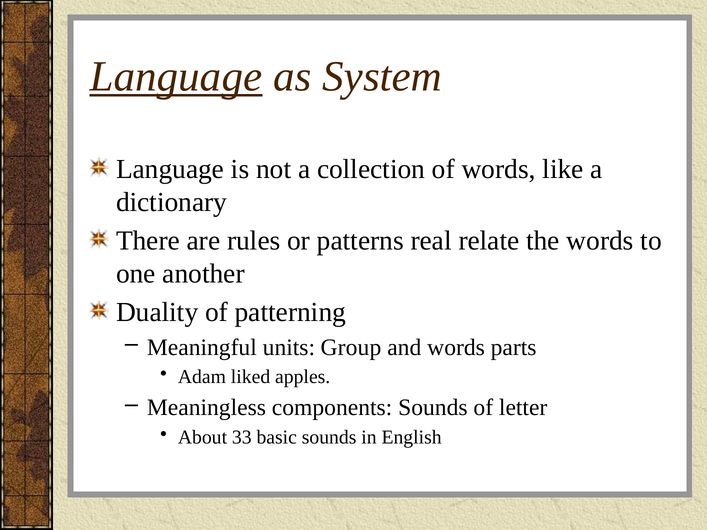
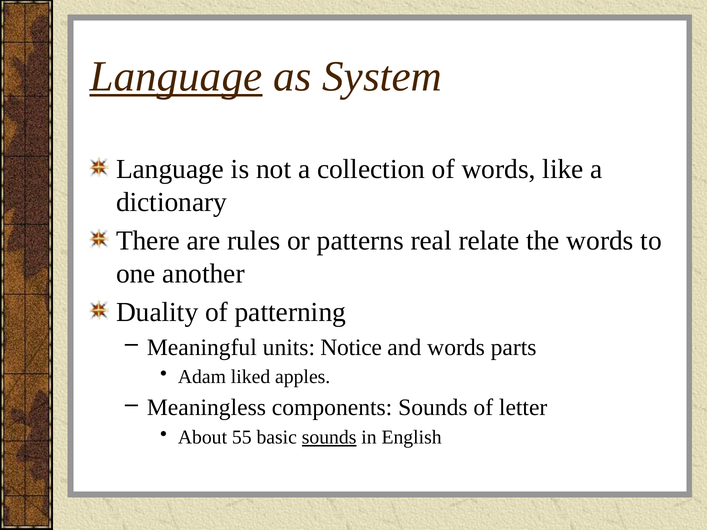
Group: Group -> Notice
33: 33 -> 55
sounds at (329, 437) underline: none -> present
